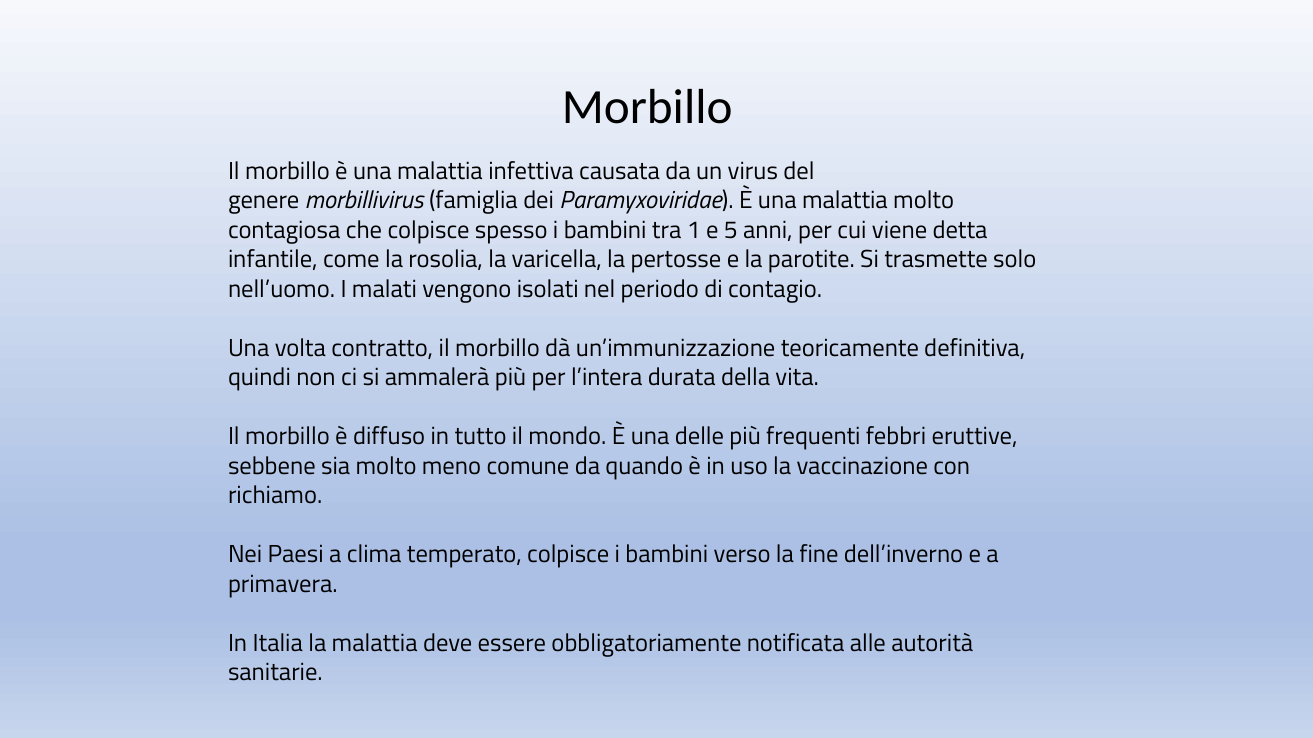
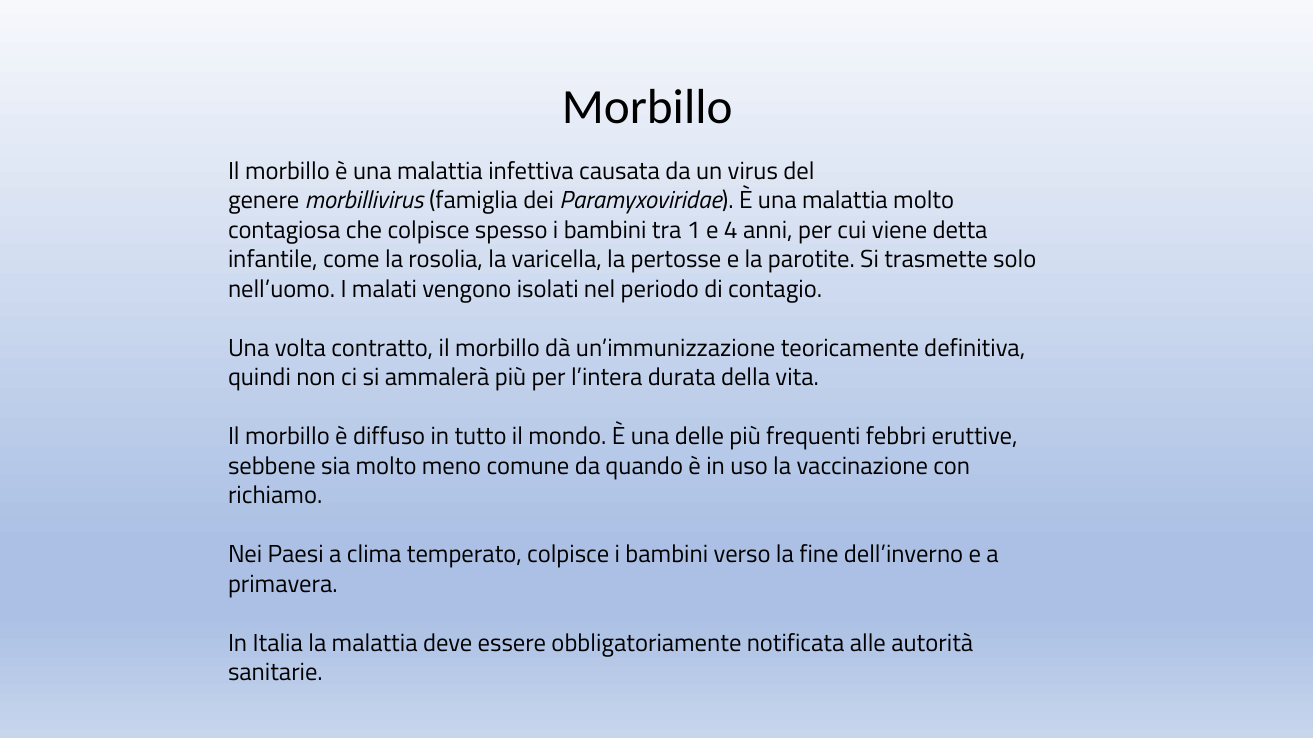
5: 5 -> 4
